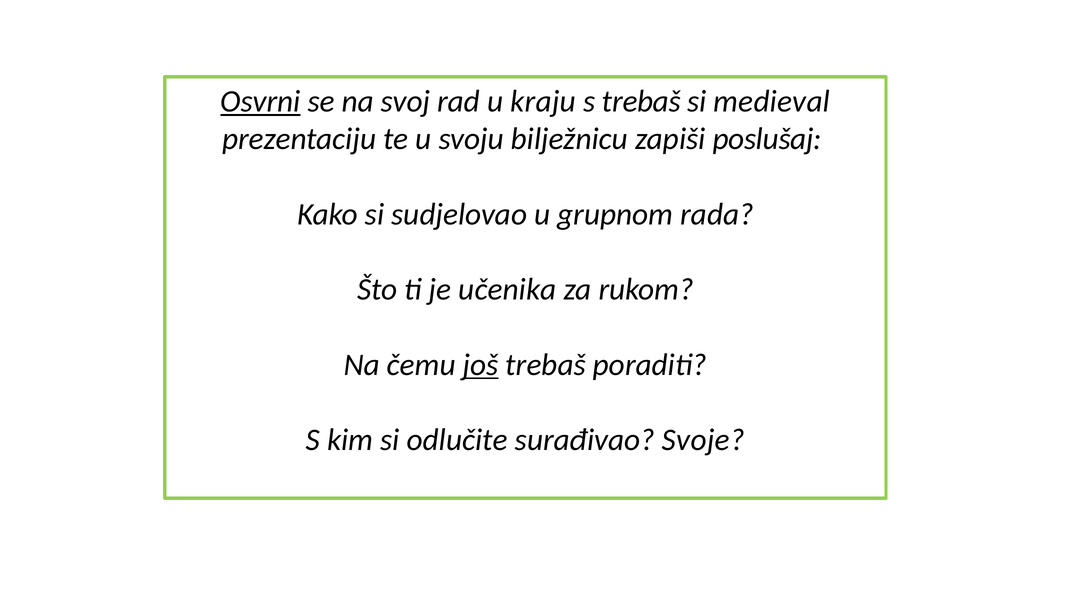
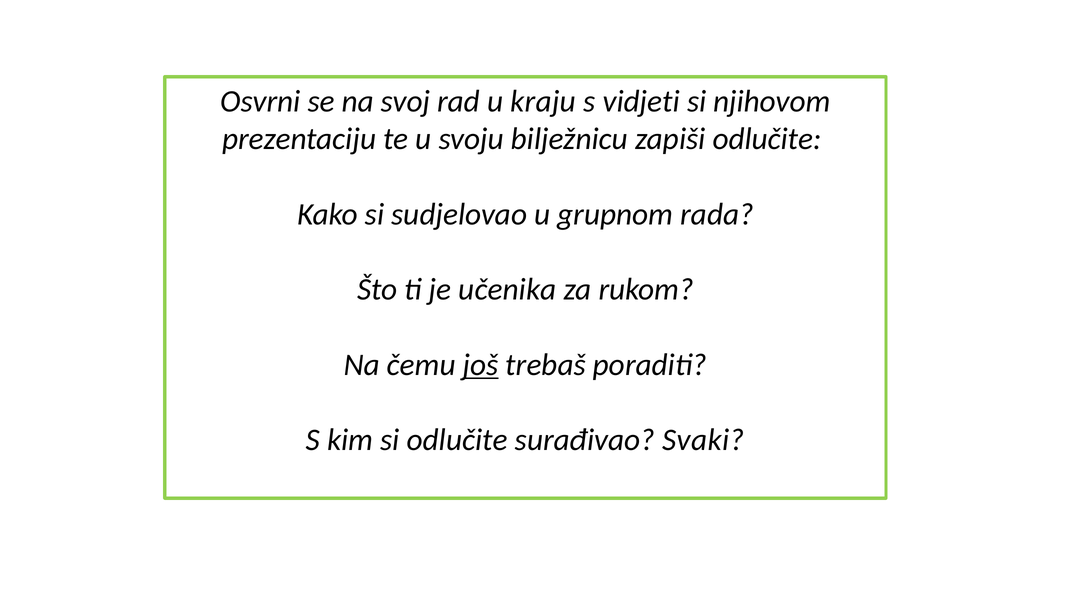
Osvrni underline: present -> none
s trebaš: trebaš -> vidjeti
medieval: medieval -> njihovom
zapiši poslušaj: poslušaj -> odlučite
Svoje: Svoje -> Svaki
